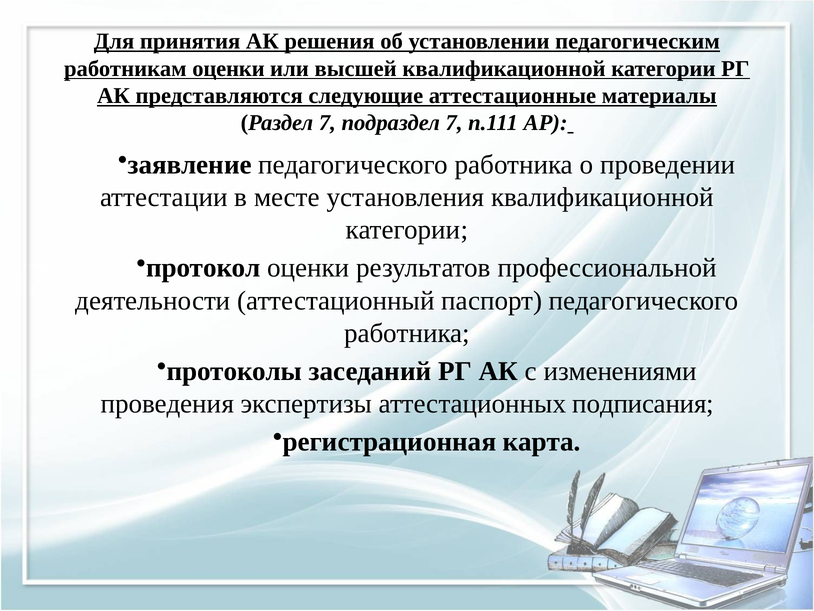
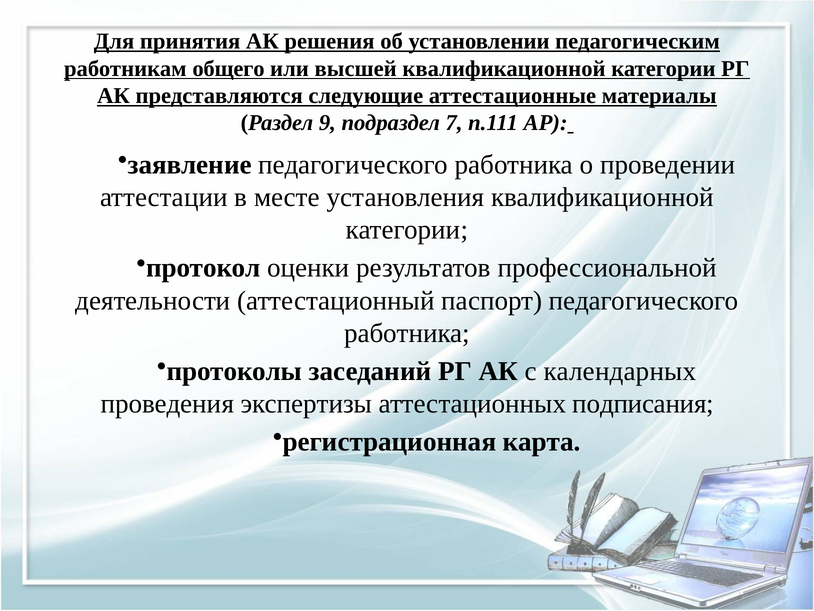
работникам оценки: оценки -> общего
Раздел 7: 7 -> 9
изменениями: изменениями -> календарных
